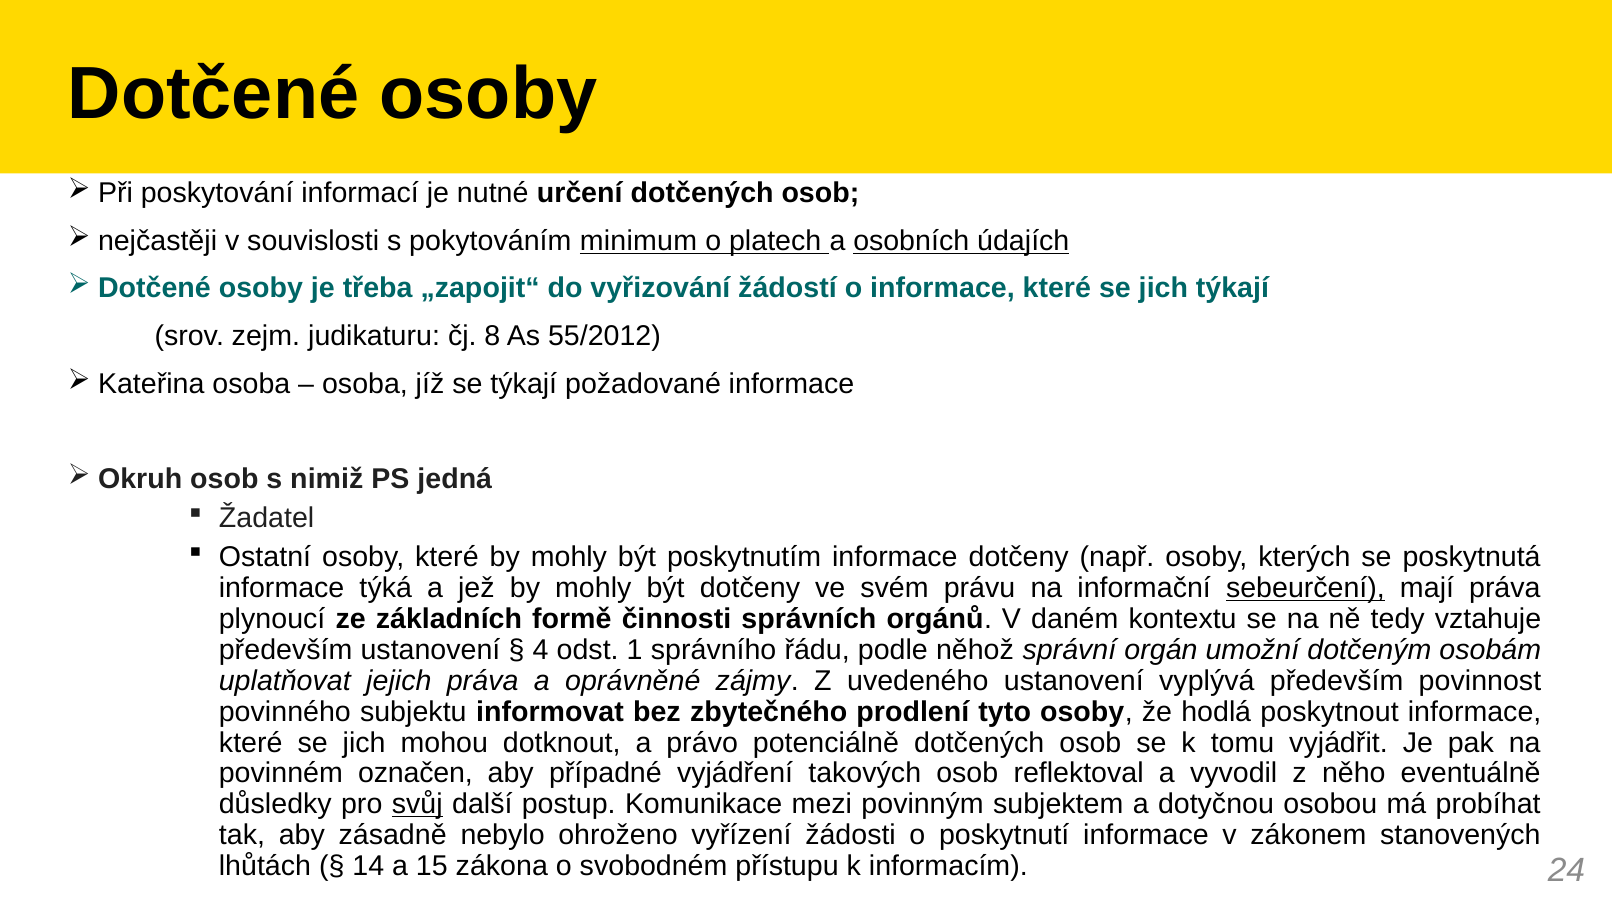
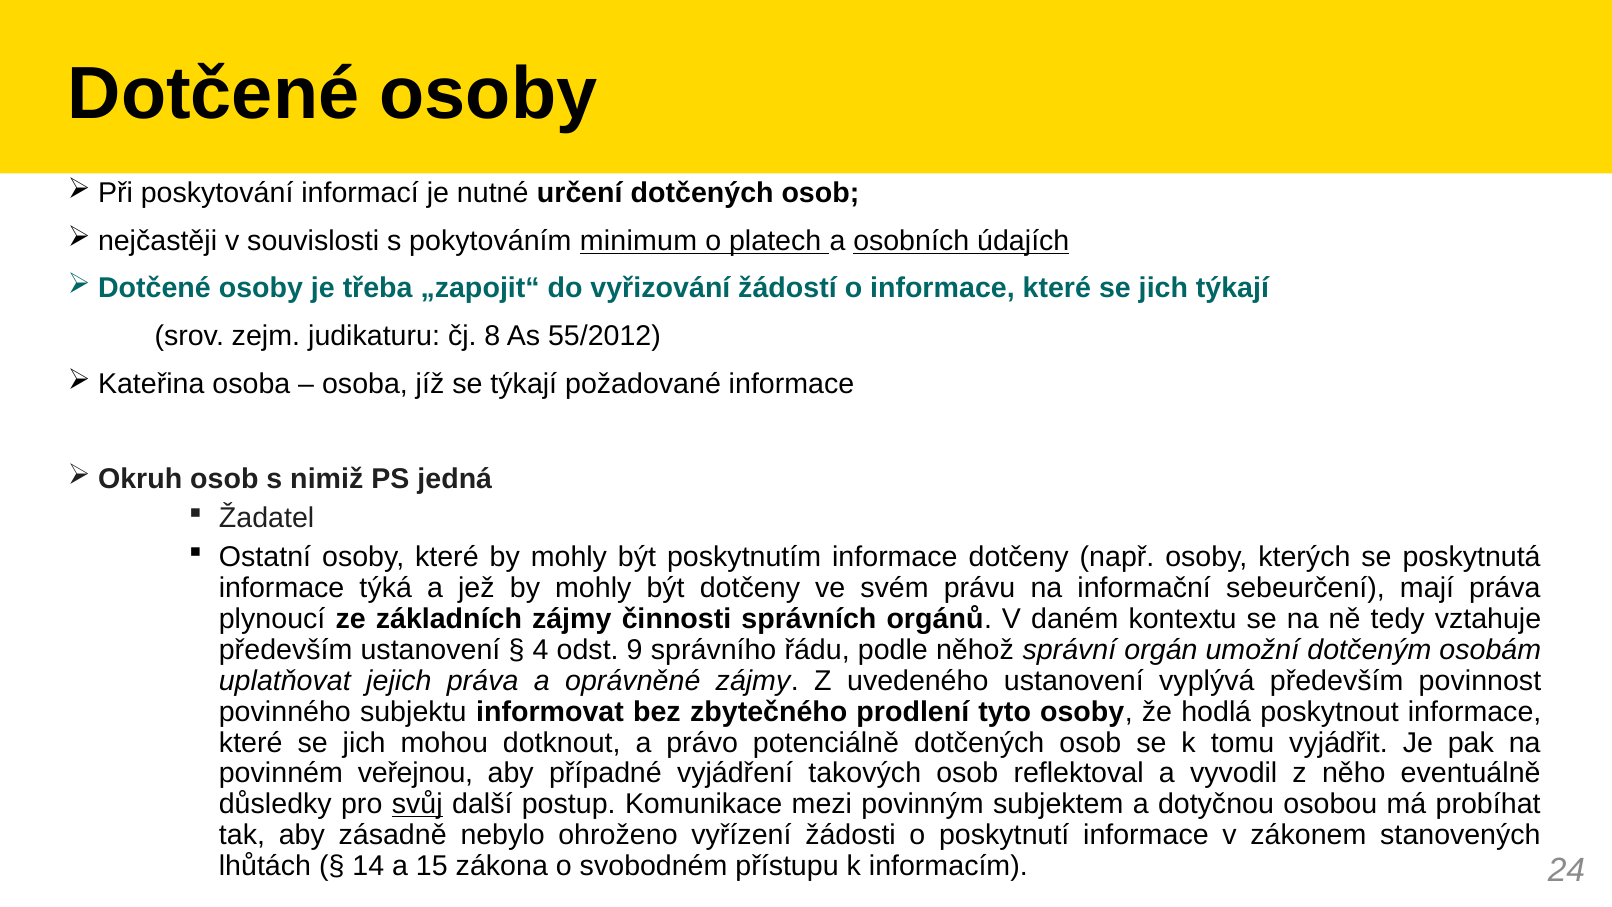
sebeurčení underline: present -> none
základních formě: formě -> zájmy
1: 1 -> 9
označen: označen -> veřejnou
